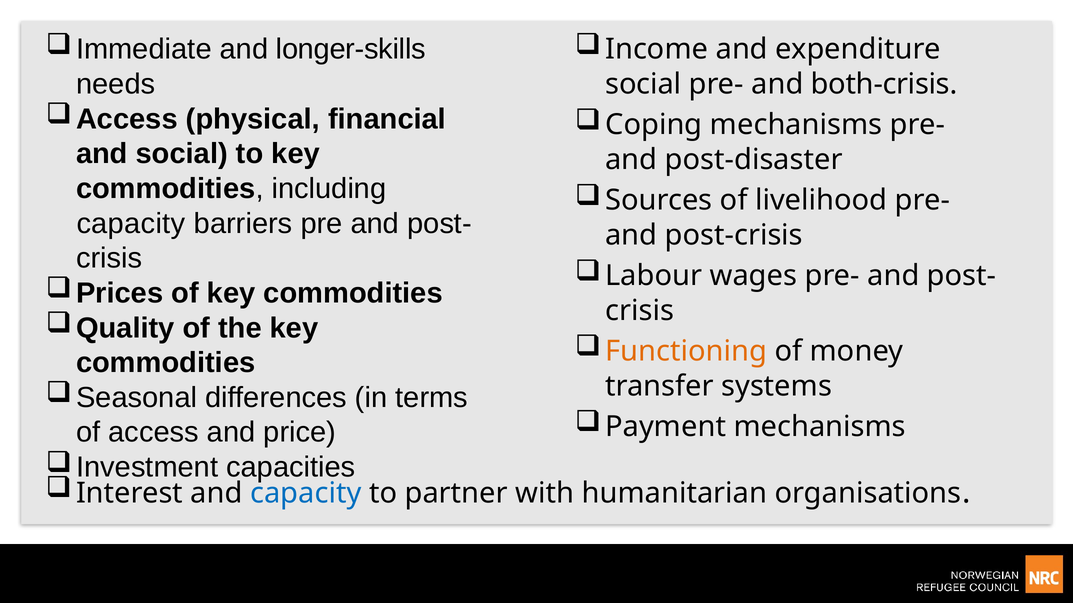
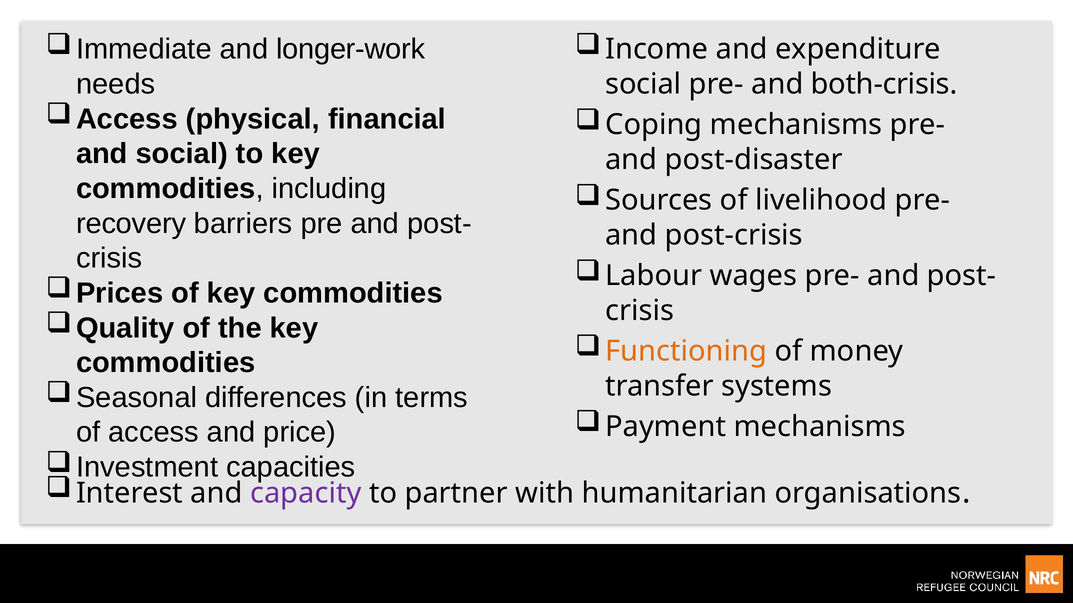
longer-skills: longer-skills -> longer-work
capacity at (131, 224): capacity -> recovery
capacity at (306, 494) colour: blue -> purple
